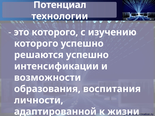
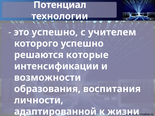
это которого: которого -> успешно
изучению: изучению -> учителем
решаются успешно: успешно -> которые
